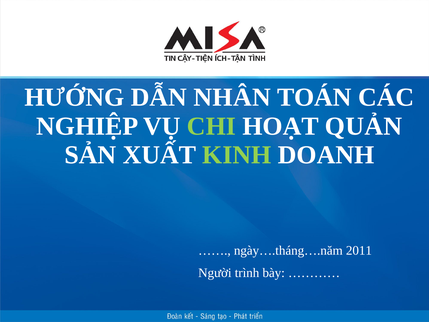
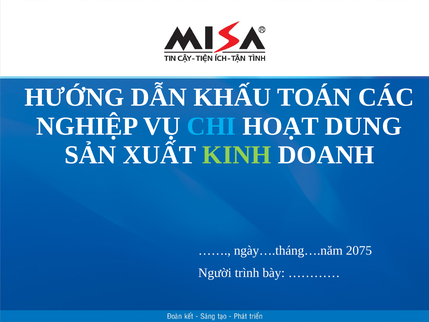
NHÂN: NHÂN -> KHẤU
CHI colour: light green -> light blue
QUẢN: QUẢN -> DUNG
2011: 2011 -> 2075
